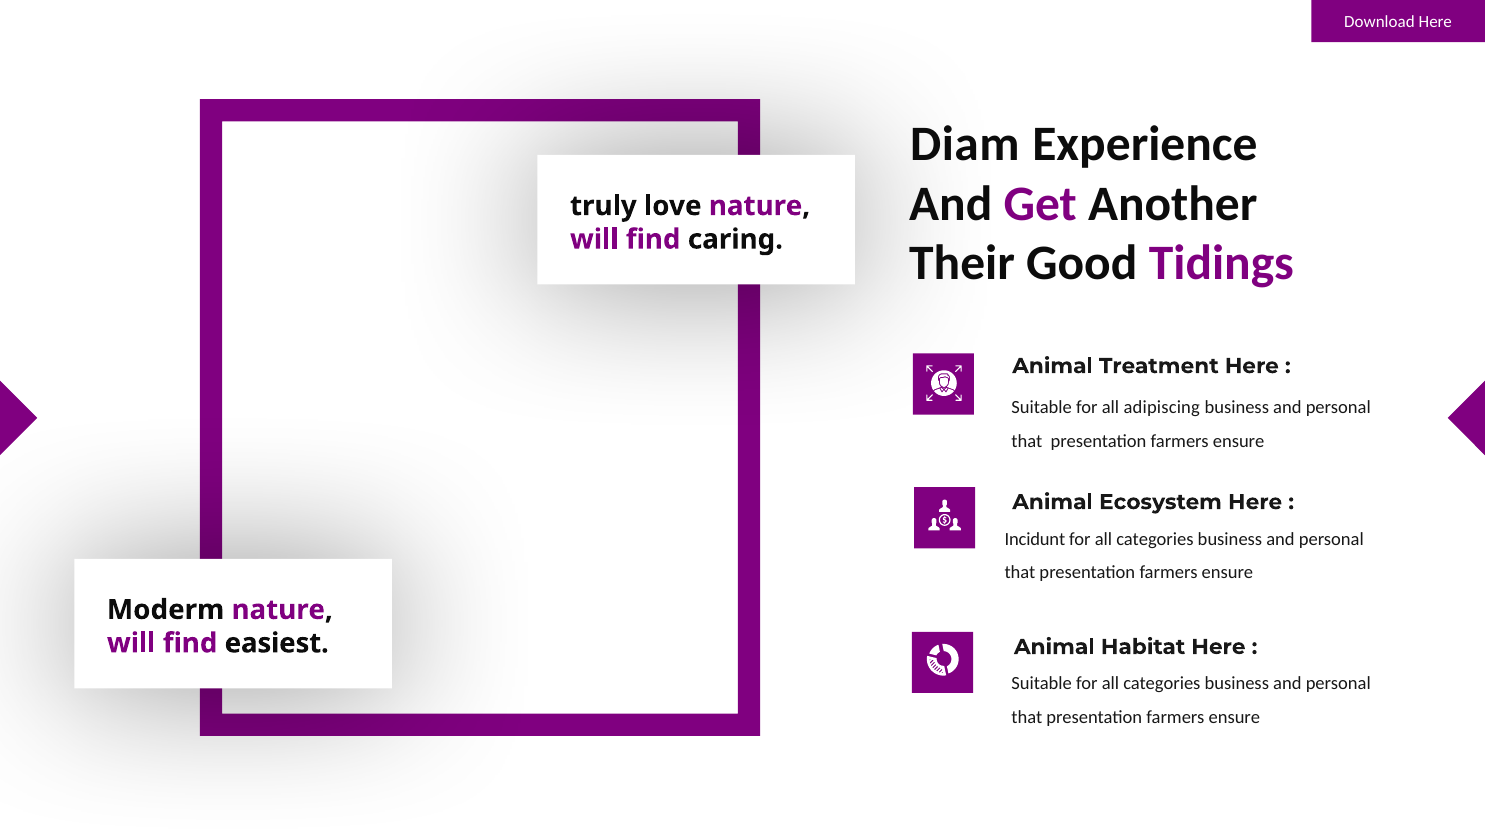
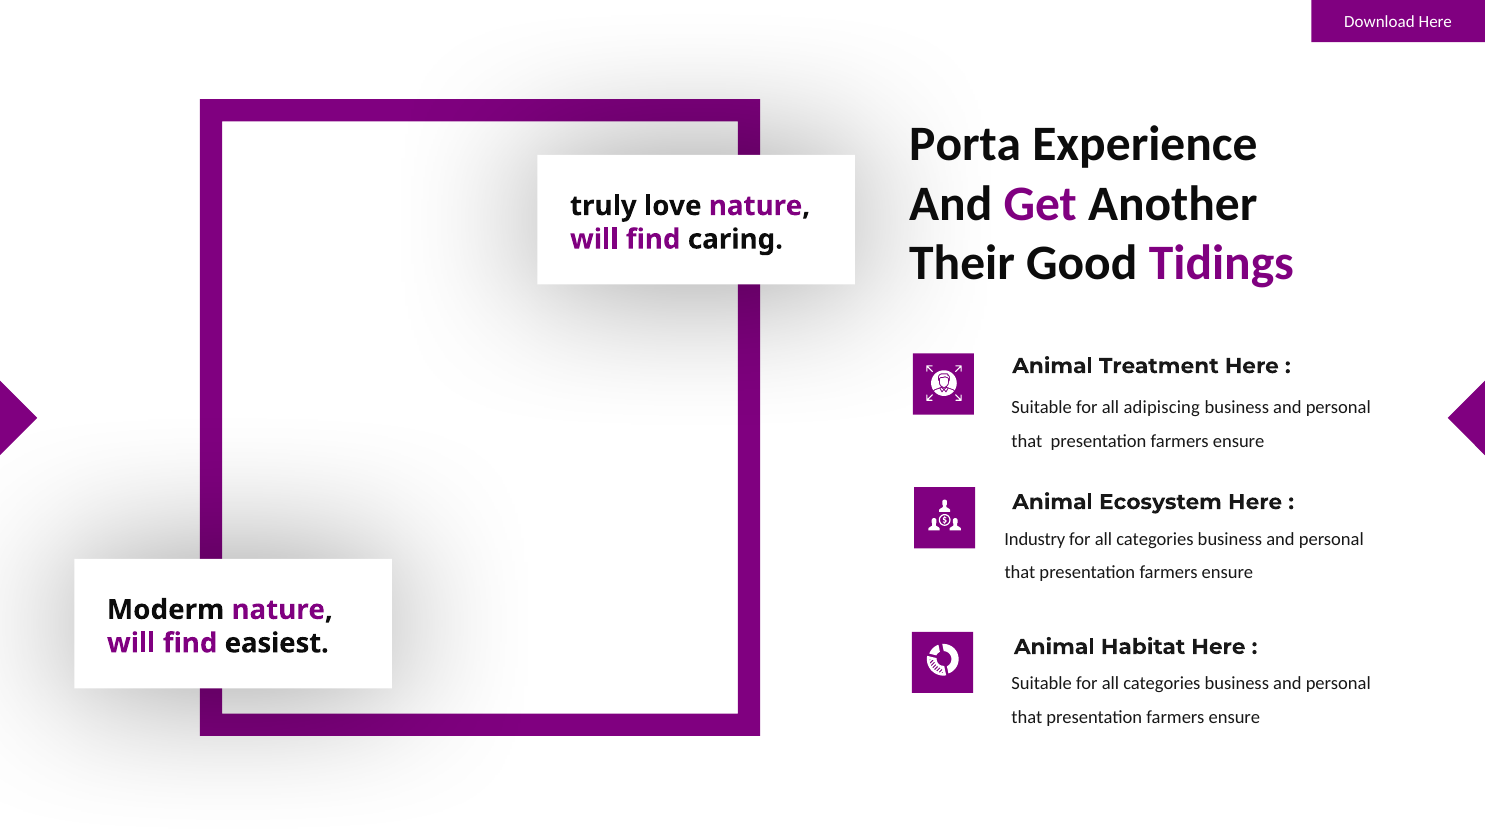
Diam: Diam -> Porta
Incidunt: Incidunt -> Industry
